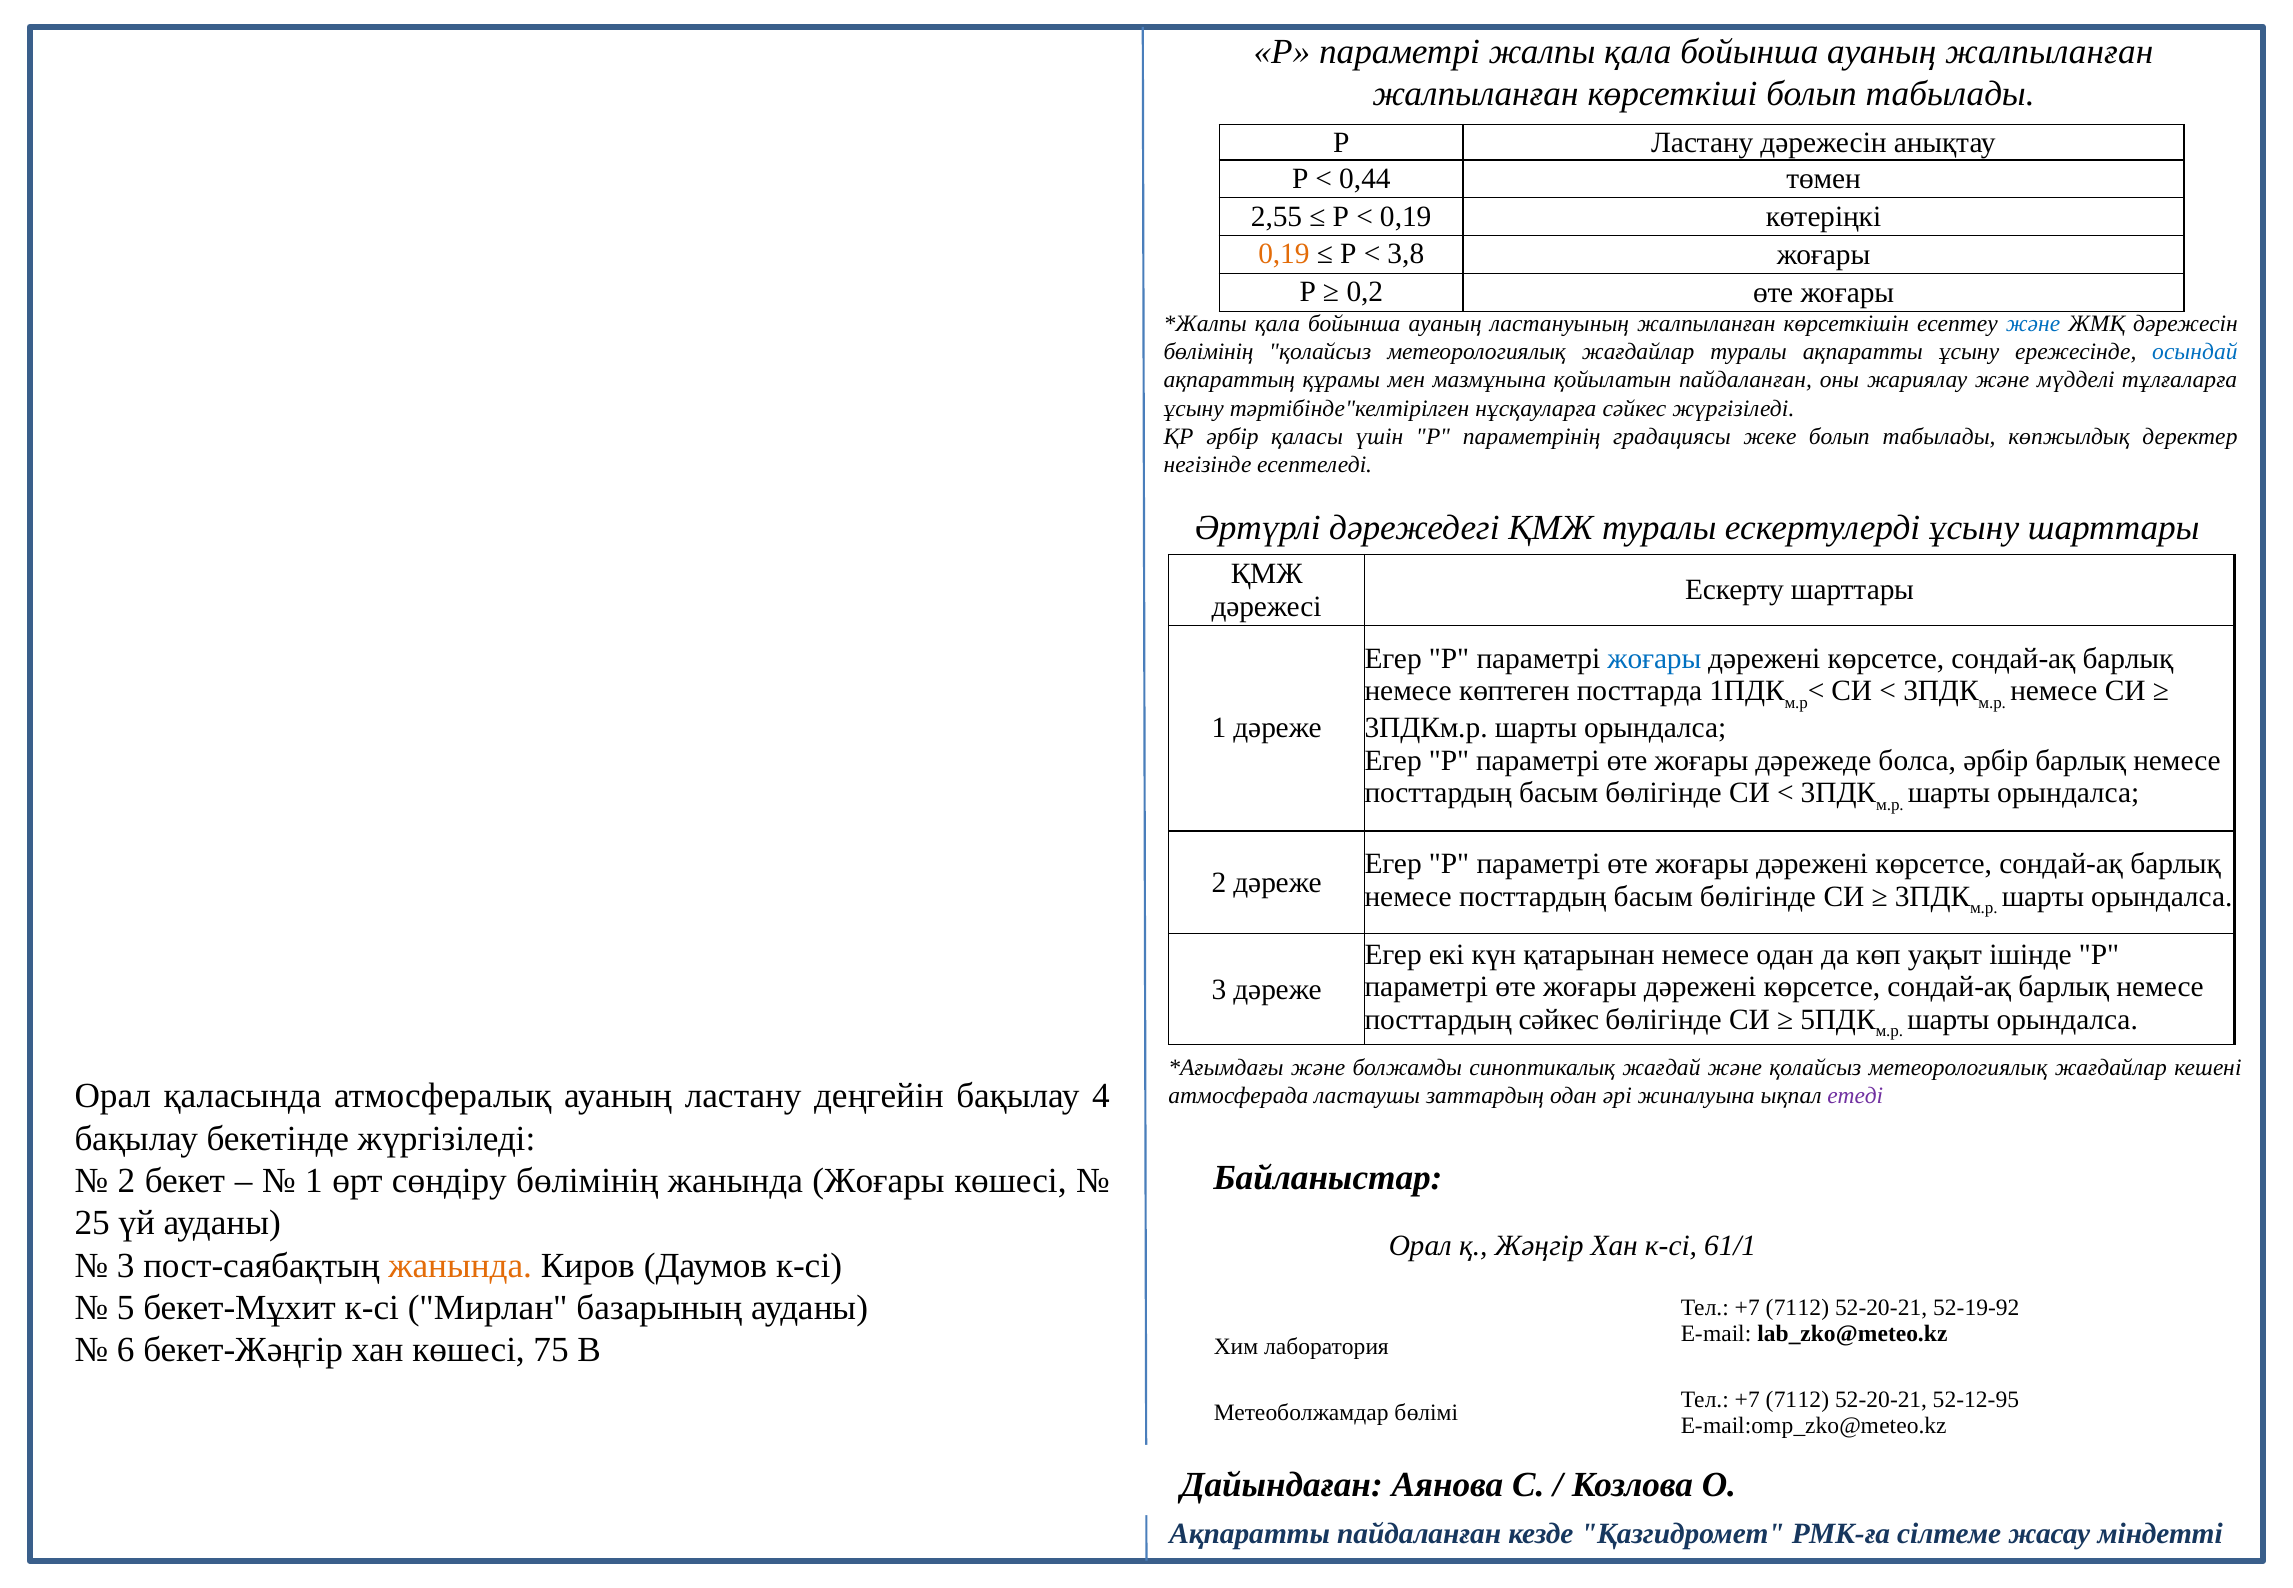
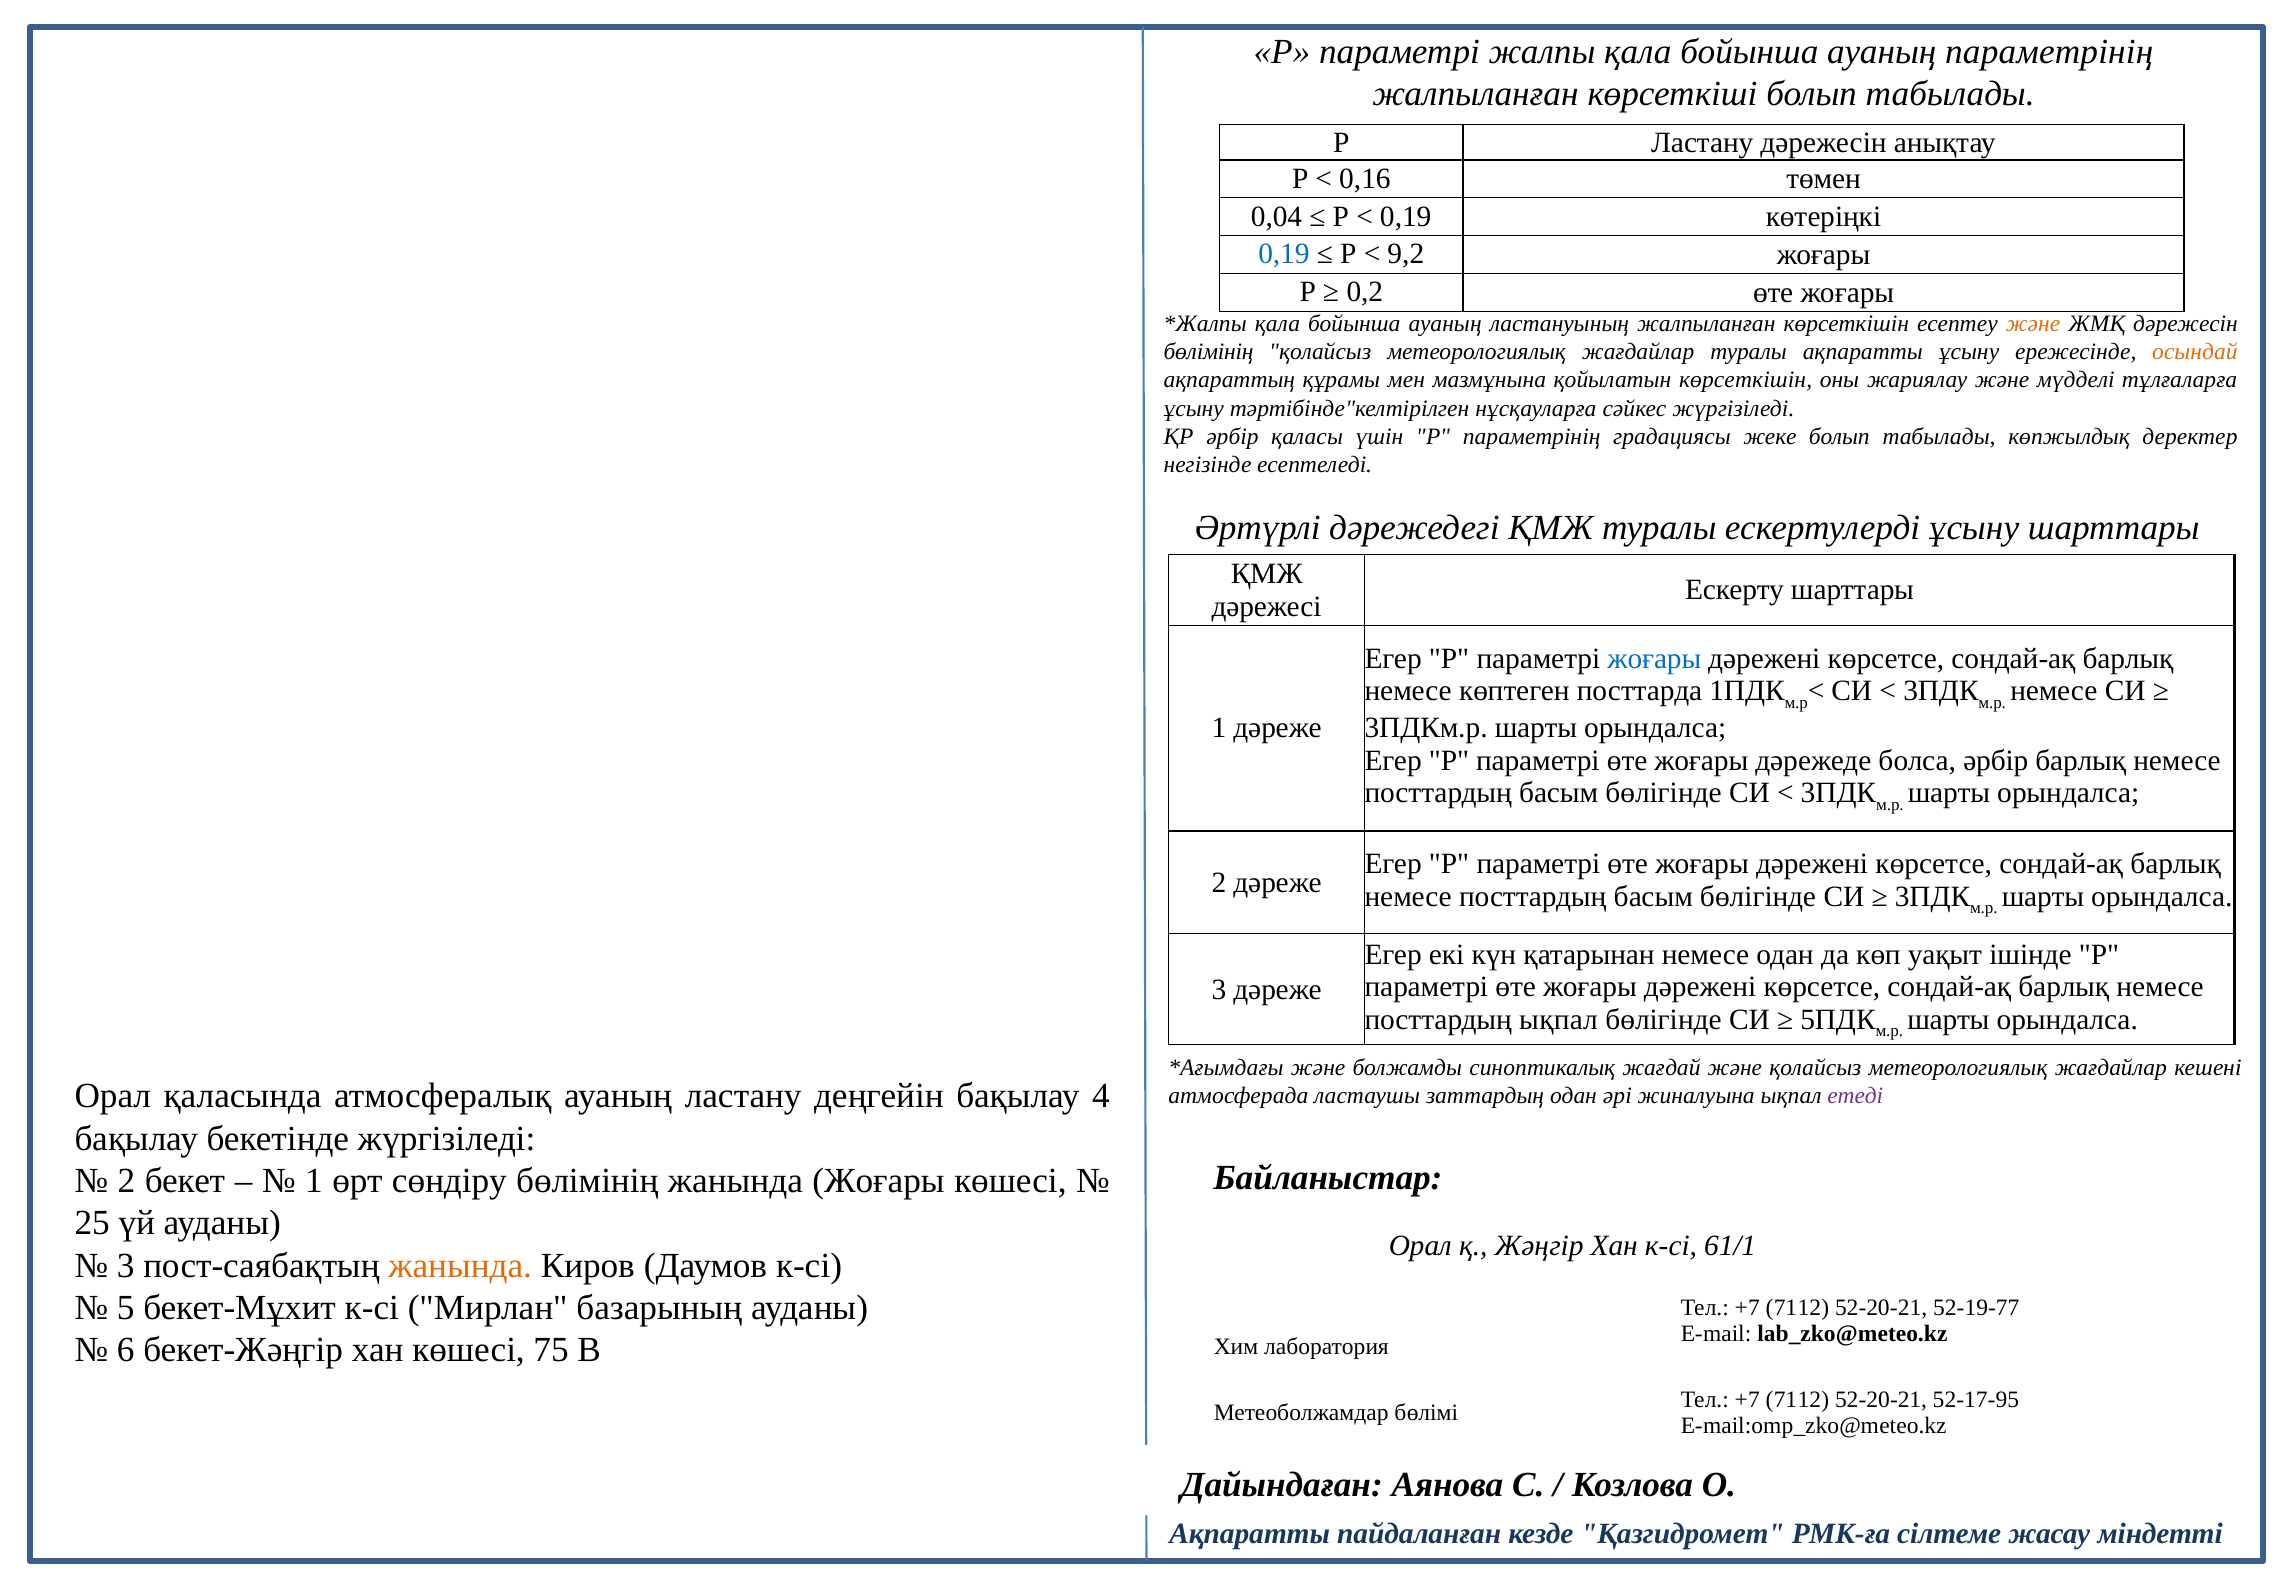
ауаның жалпыланған: жалпыланған -> параметрінің
0,44: 0,44 -> 0,16
2,55: 2,55 -> 0,04
0,19 at (1284, 254) colour: orange -> blue
3,8: 3,8 -> 9,2
және at (2033, 324) colour: blue -> orange
осындай colour: blue -> orange
қойылатын пайдаланған: пайдаланған -> көрсеткішін
посттардың сәйкес: сәйкес -> ықпал
52-19-92: 52-19-92 -> 52-19-77
52-12-95: 52-12-95 -> 52-17-95
